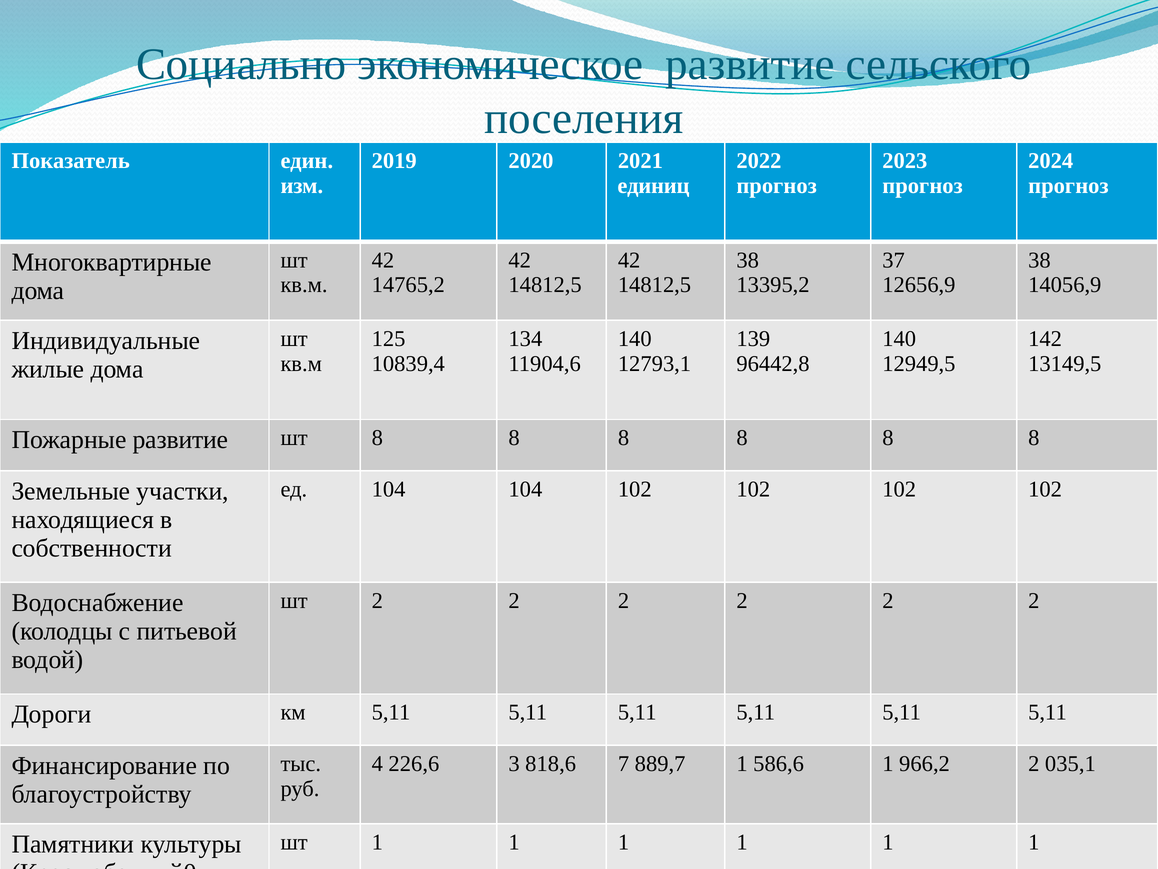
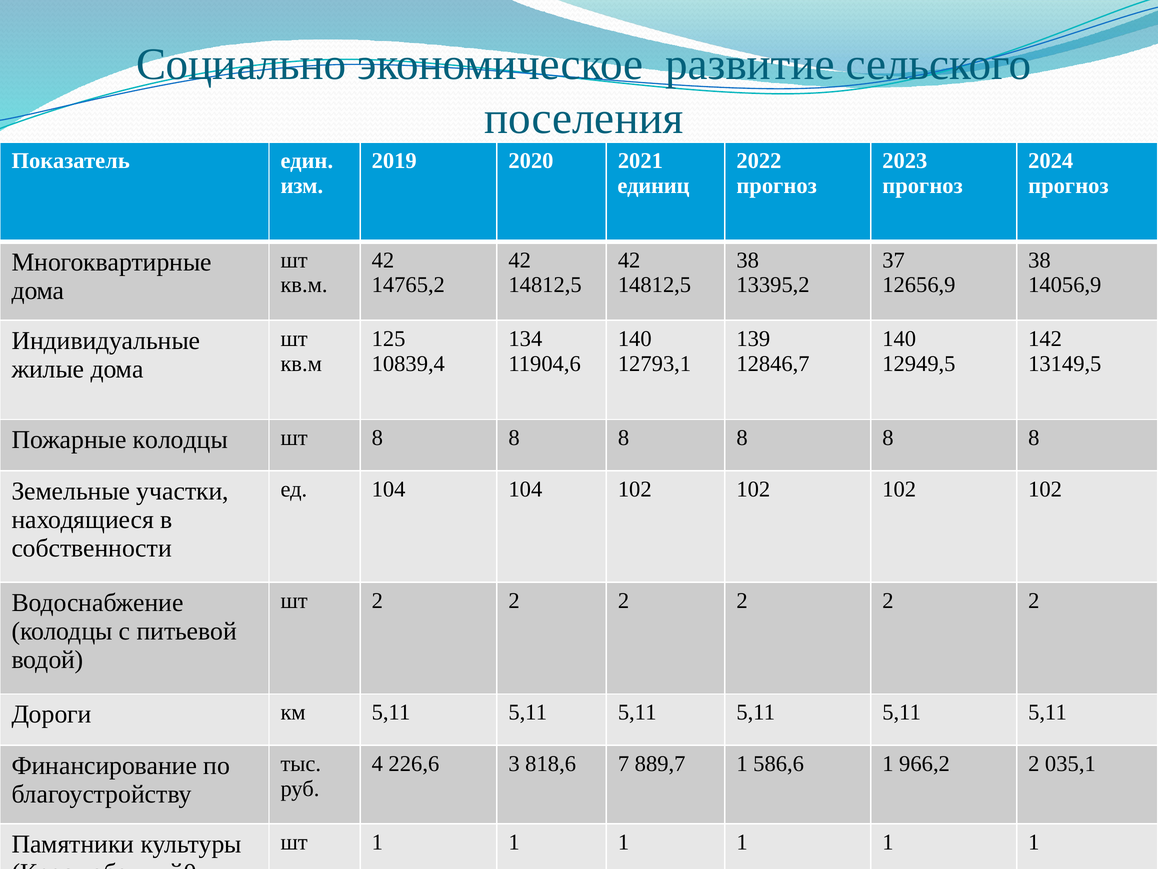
96442,8: 96442,8 -> 12846,7
Пожарные развитие: развитие -> колодцы
